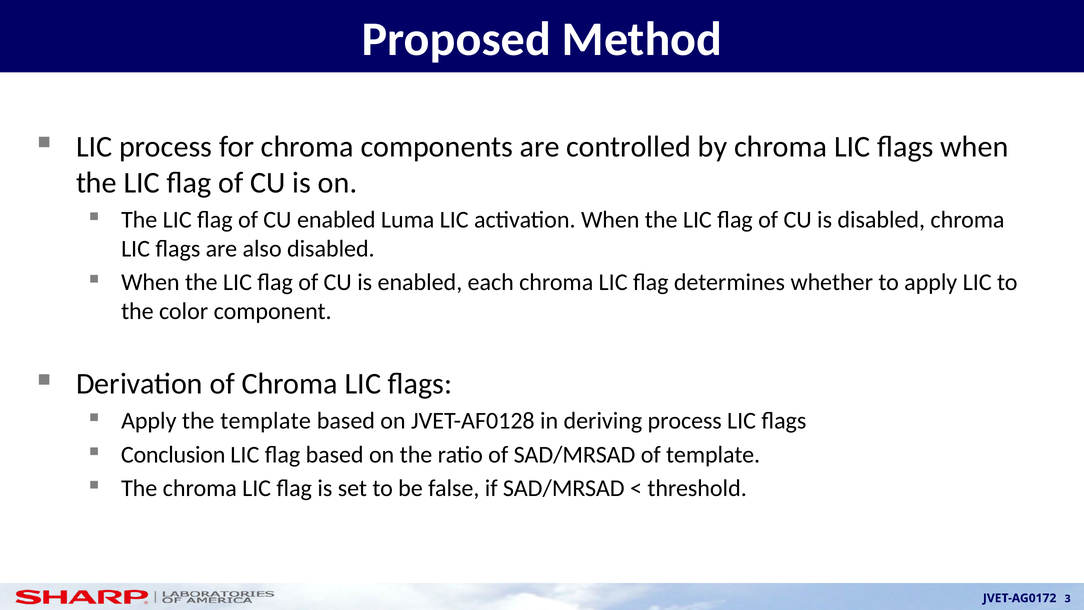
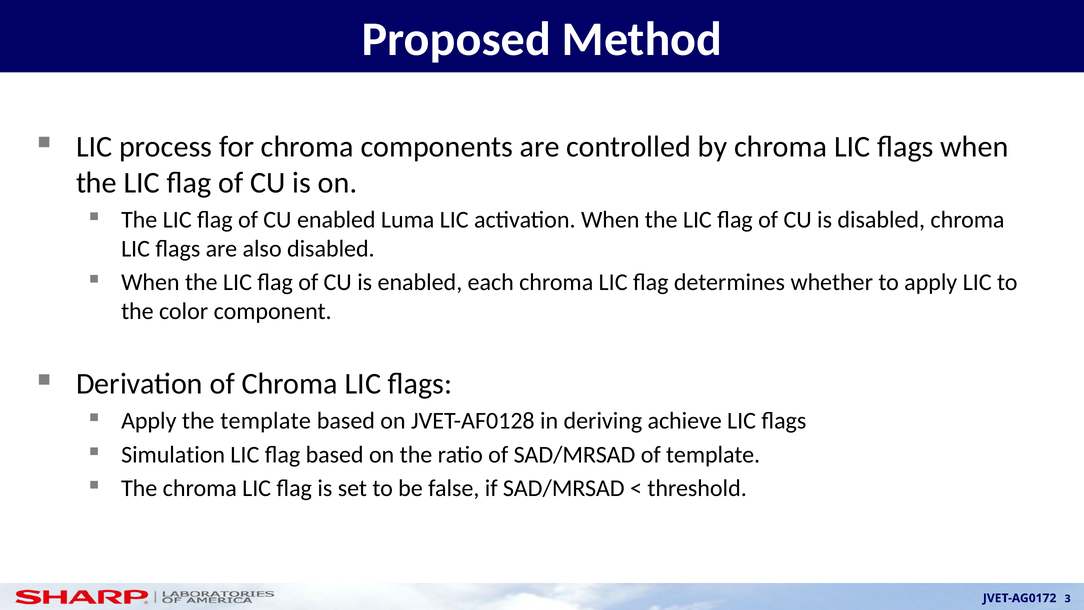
deriving process: process -> achieve
Conclusion: Conclusion -> Simulation
